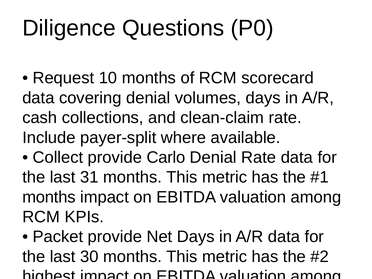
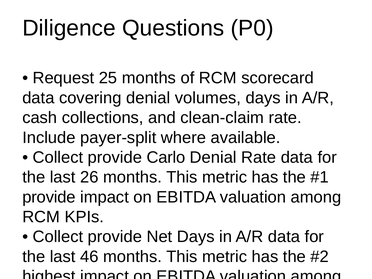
10: 10 -> 25
31: 31 -> 26
months at (49, 197): months -> provide
Packet at (58, 237): Packet -> Collect
30: 30 -> 46
